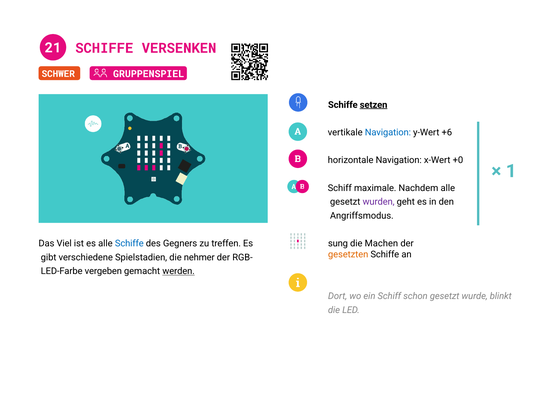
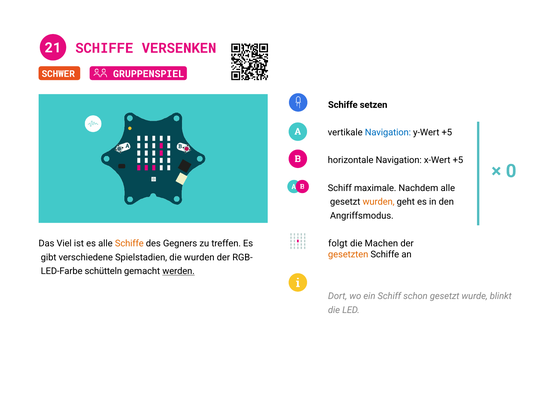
setzen underline: present -> none
y-Wert +6: +6 -> +5
x-Wert +0: +0 -> +5
1: 1 -> 0
wurden at (379, 202) colour: purple -> orange
sung: sung -> folgt
Schiffe at (129, 244) colour: blue -> orange
die nehmer: nehmer -> wurden
vergeben: vergeben -> schütteln
